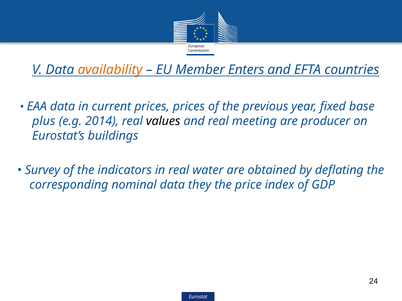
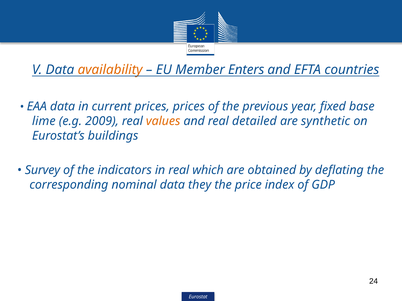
plus: plus -> lime
2014: 2014 -> 2009
values colour: black -> orange
meeting: meeting -> detailed
producer: producer -> synthetic
water: water -> which
